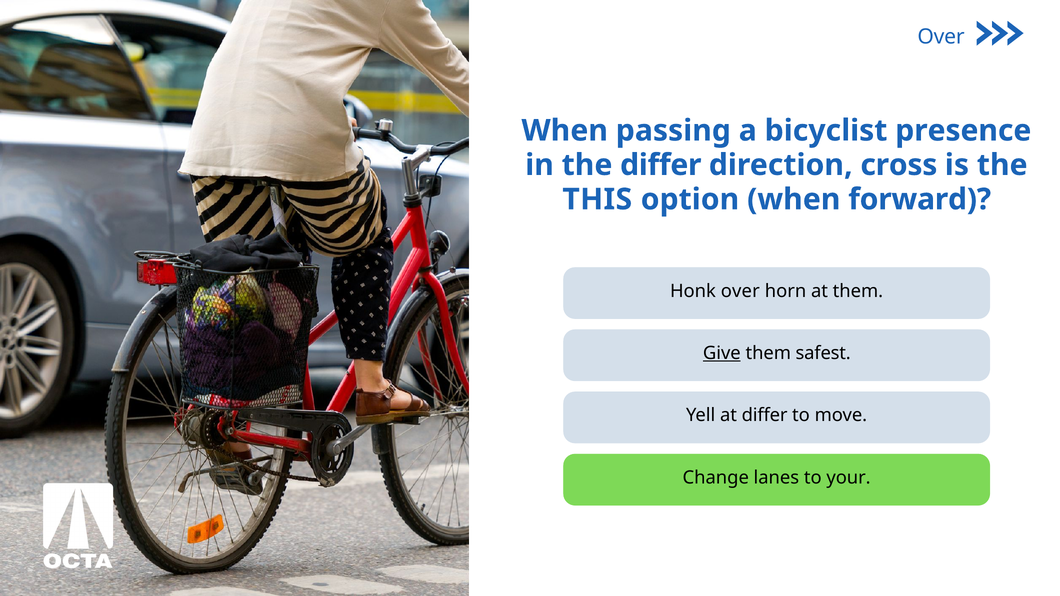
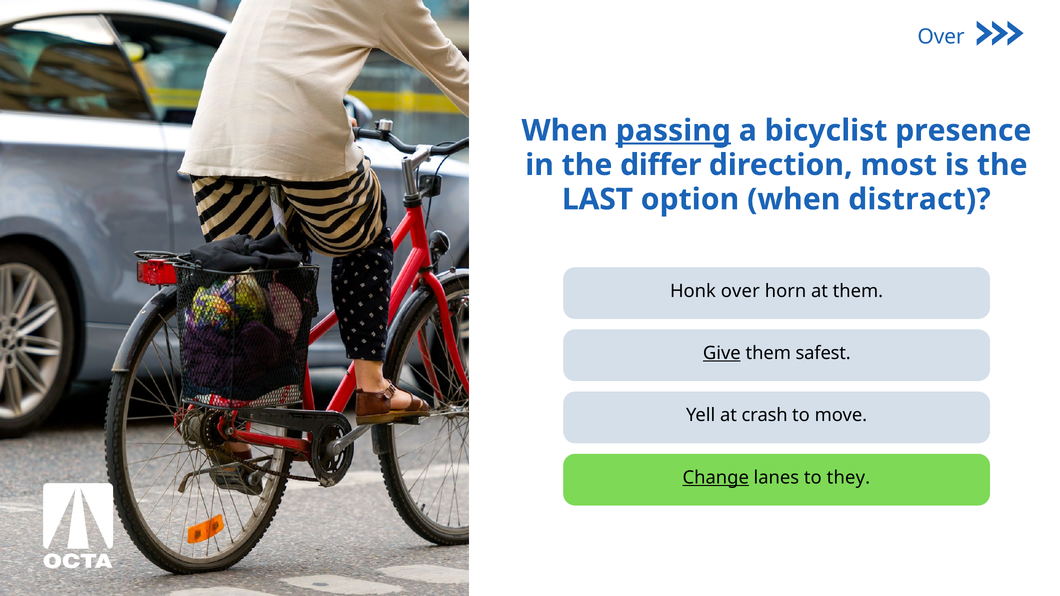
passing underline: none -> present
cross: cross -> most
THIS: THIS -> LAST
forward: forward -> distract
at differ: differ -> crash
Change underline: none -> present
your: your -> they
